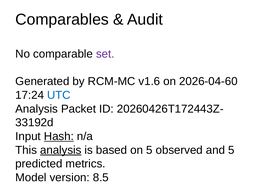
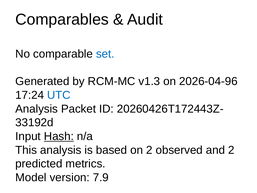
set colour: purple -> blue
v1.6: v1.6 -> v1.3
2026-04-60: 2026-04-60 -> 2026-04-96
analysis at (61, 150) underline: present -> none
on 5: 5 -> 2
and 5: 5 -> 2
8.5: 8.5 -> 7.9
